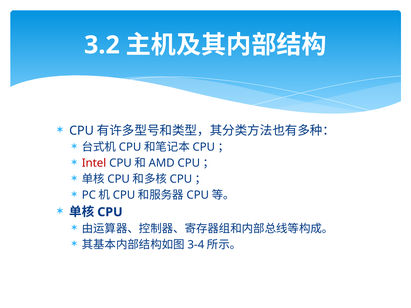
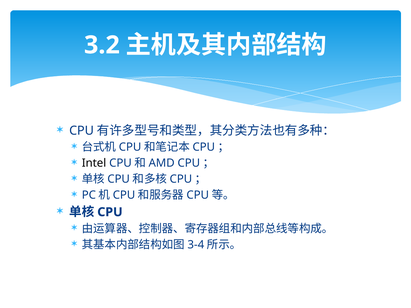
Intel colour: red -> black
